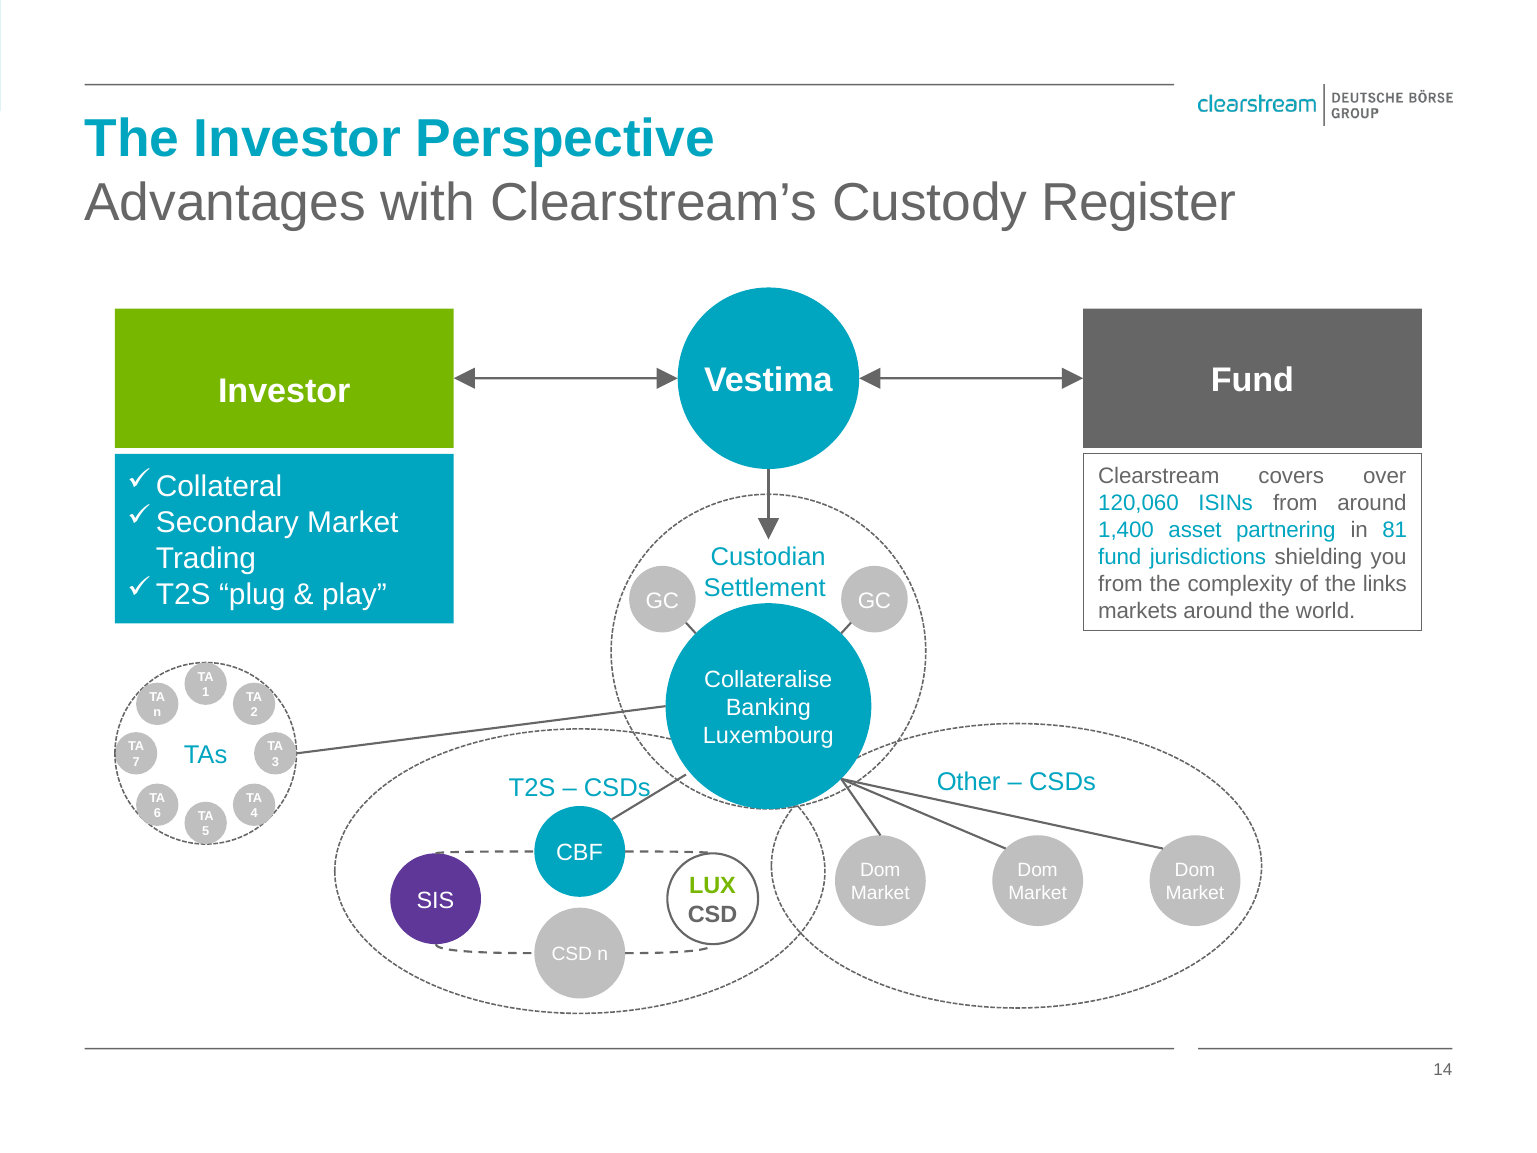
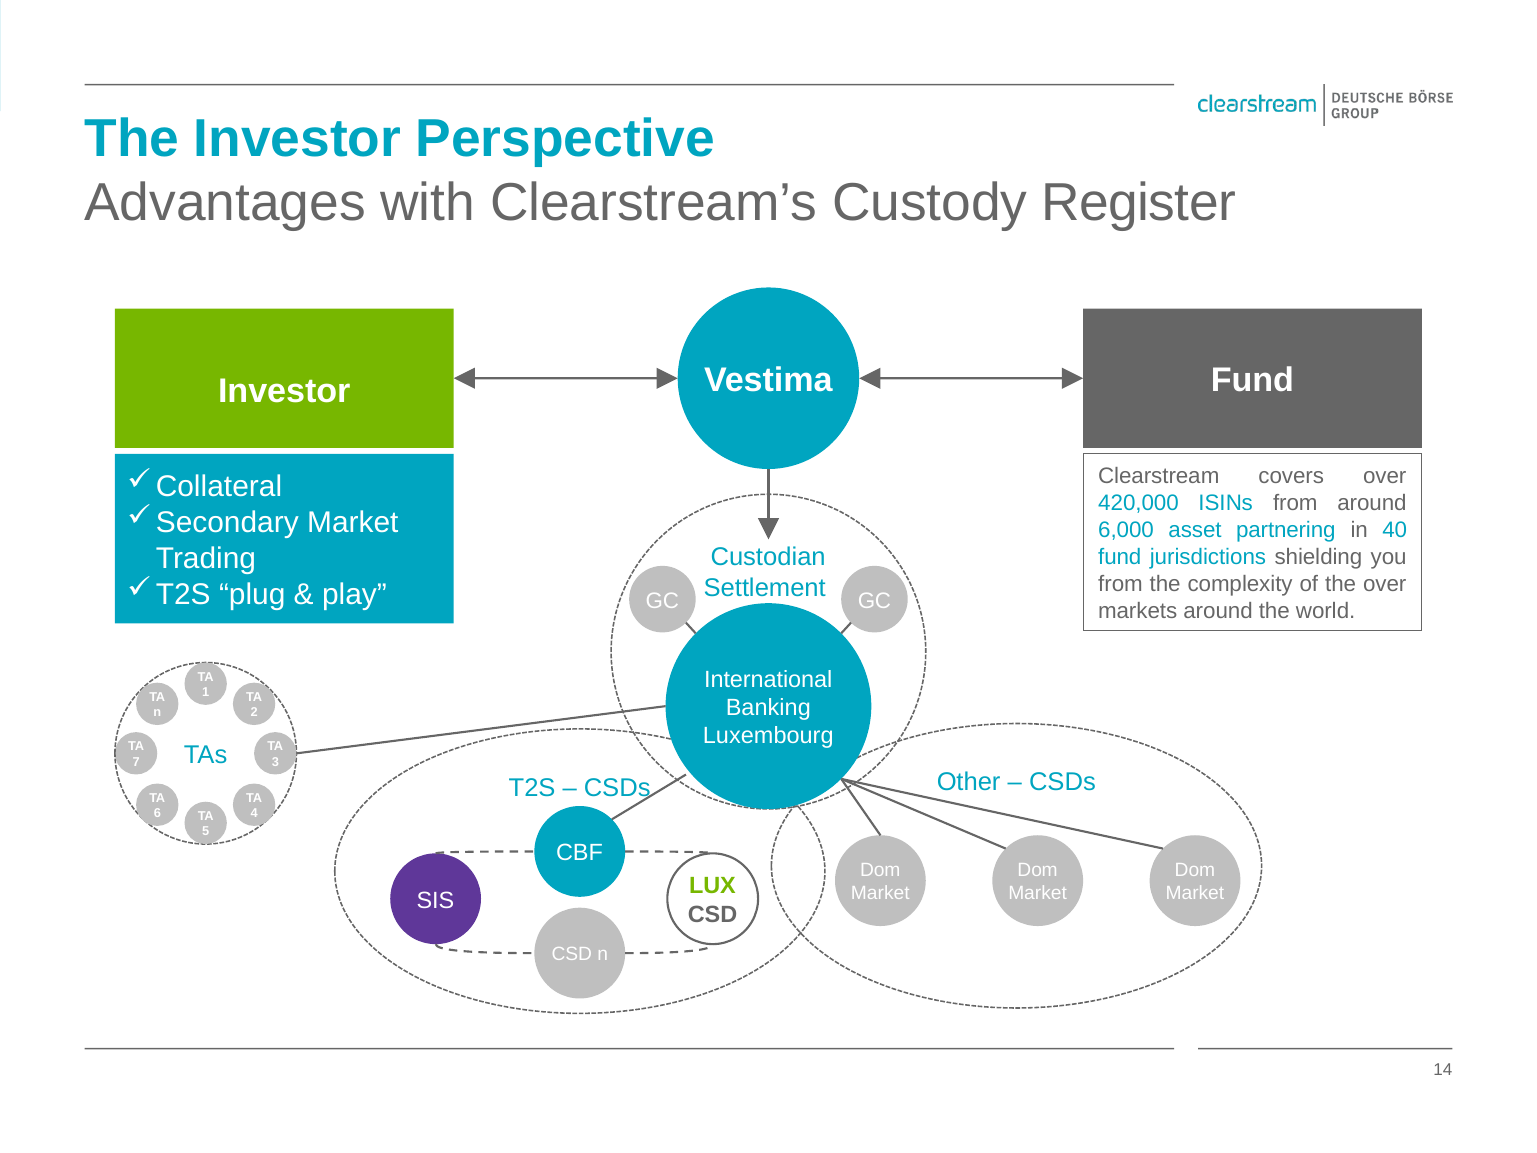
120,060: 120,060 -> 420,000
1,400: 1,400 -> 6,000
81: 81 -> 40
the links: links -> over
Collateralise: Collateralise -> International
